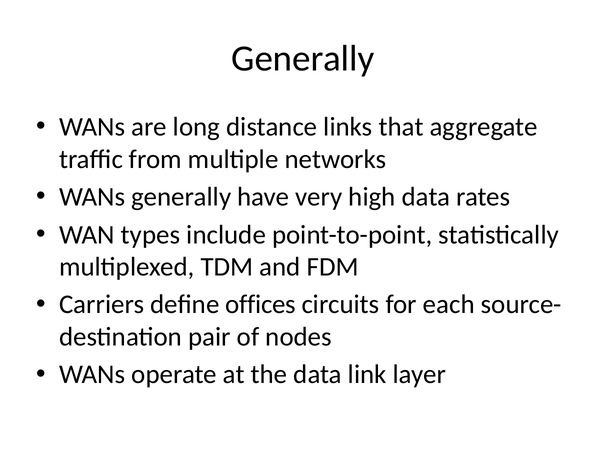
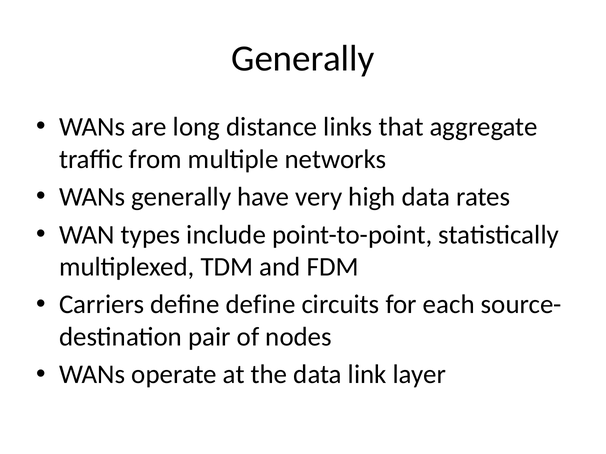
define offices: offices -> define
